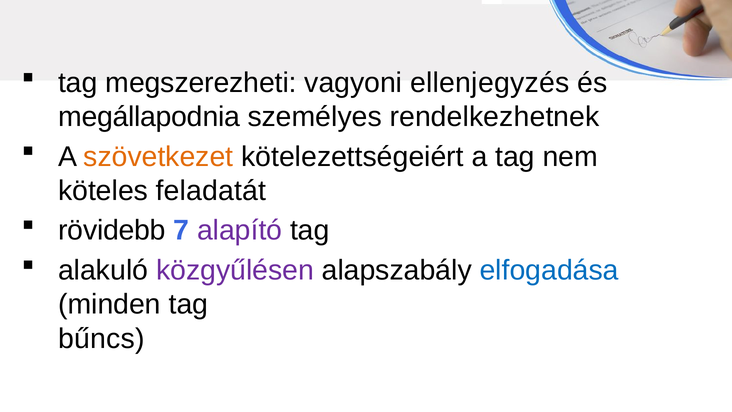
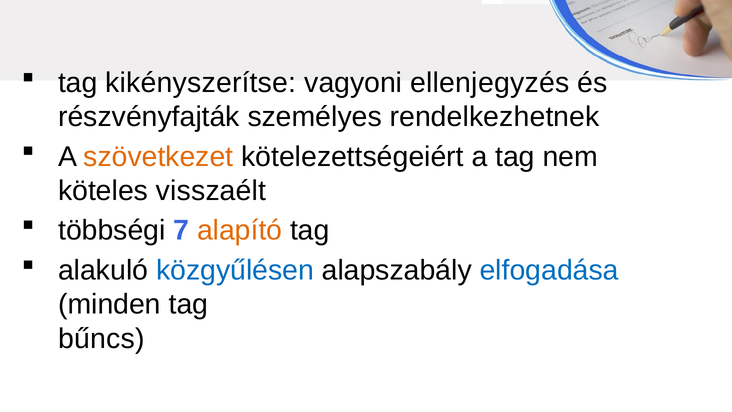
megszerezheti: megszerezheti -> kikényszerítse
megállapodnia: megállapodnia -> részvényfajták
feladatát: feladatát -> visszaélt
rövidebb: rövidebb -> többségi
alapító colour: purple -> orange
közgyűlésen colour: purple -> blue
